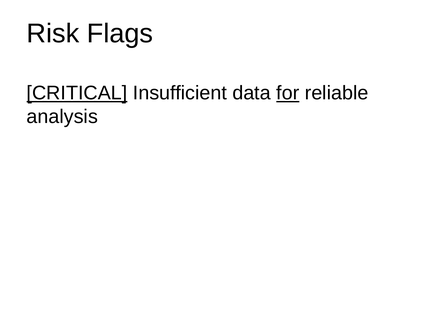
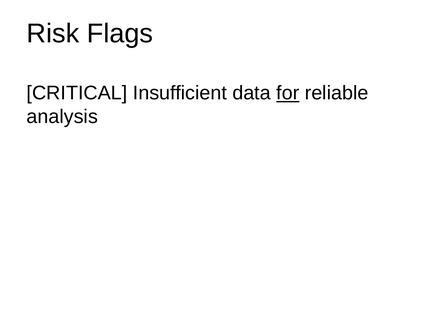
CRITICAL underline: present -> none
